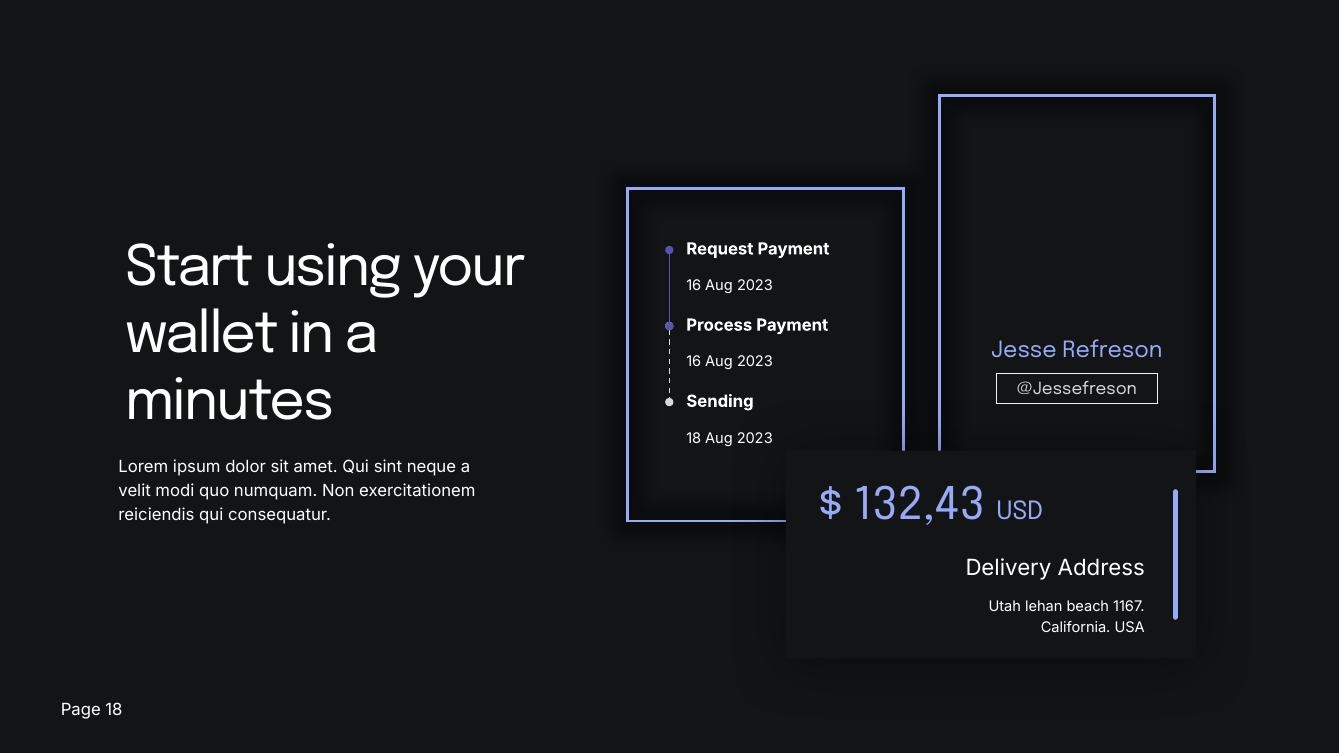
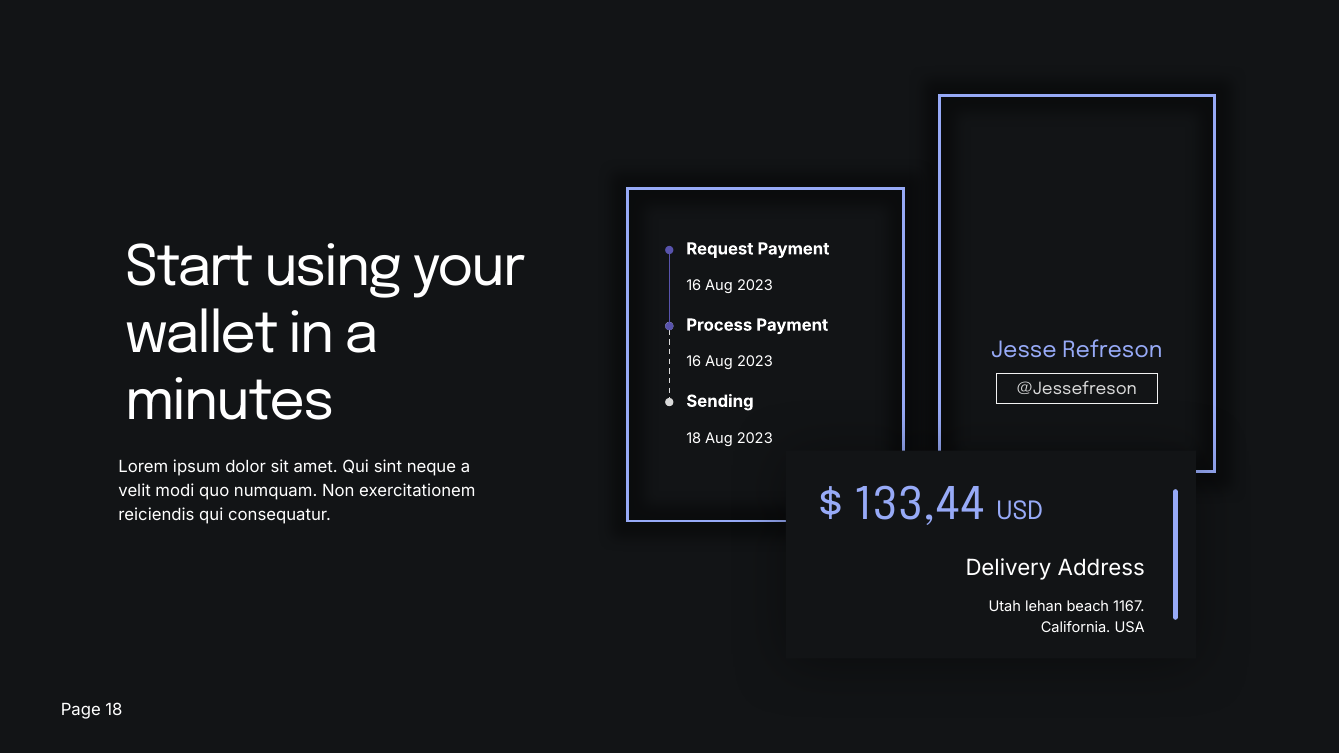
132,43: 132,43 -> 133,44
